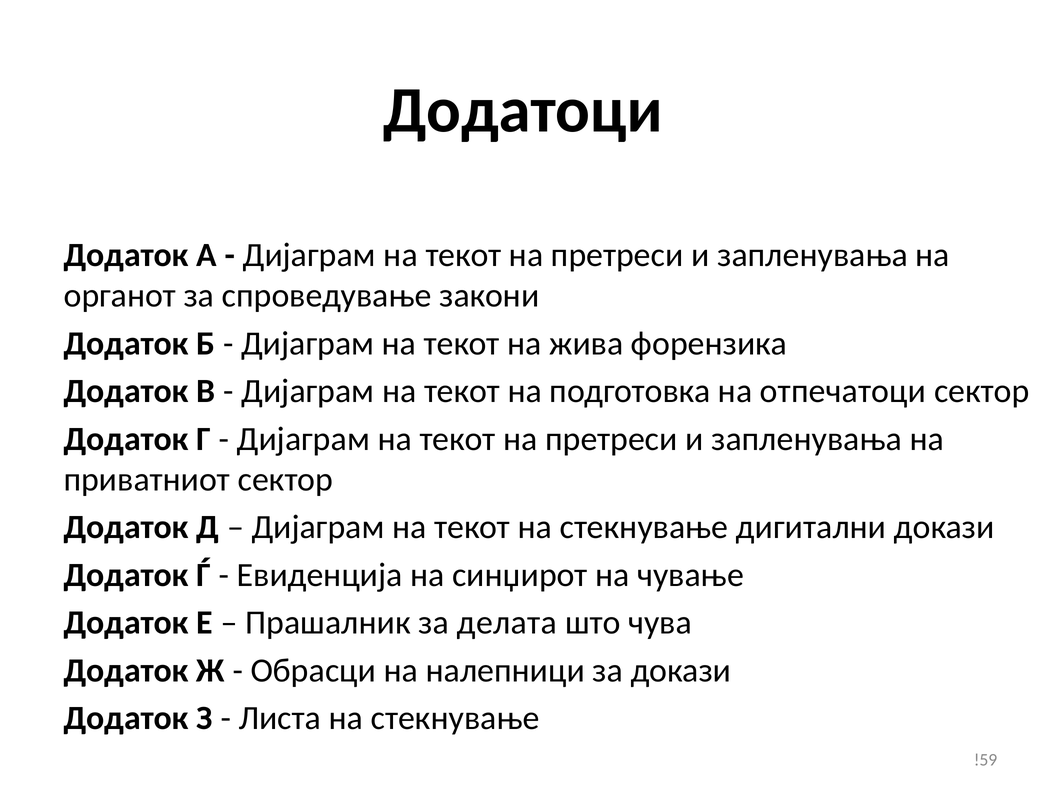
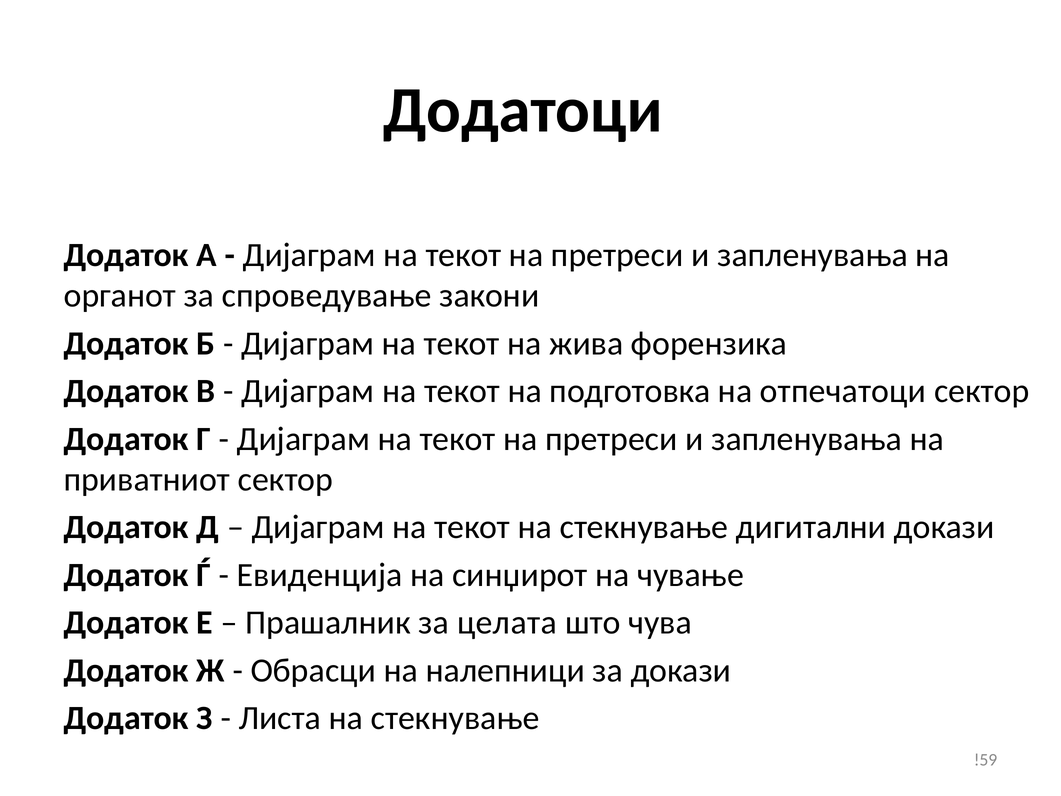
делата: делата -> целата
